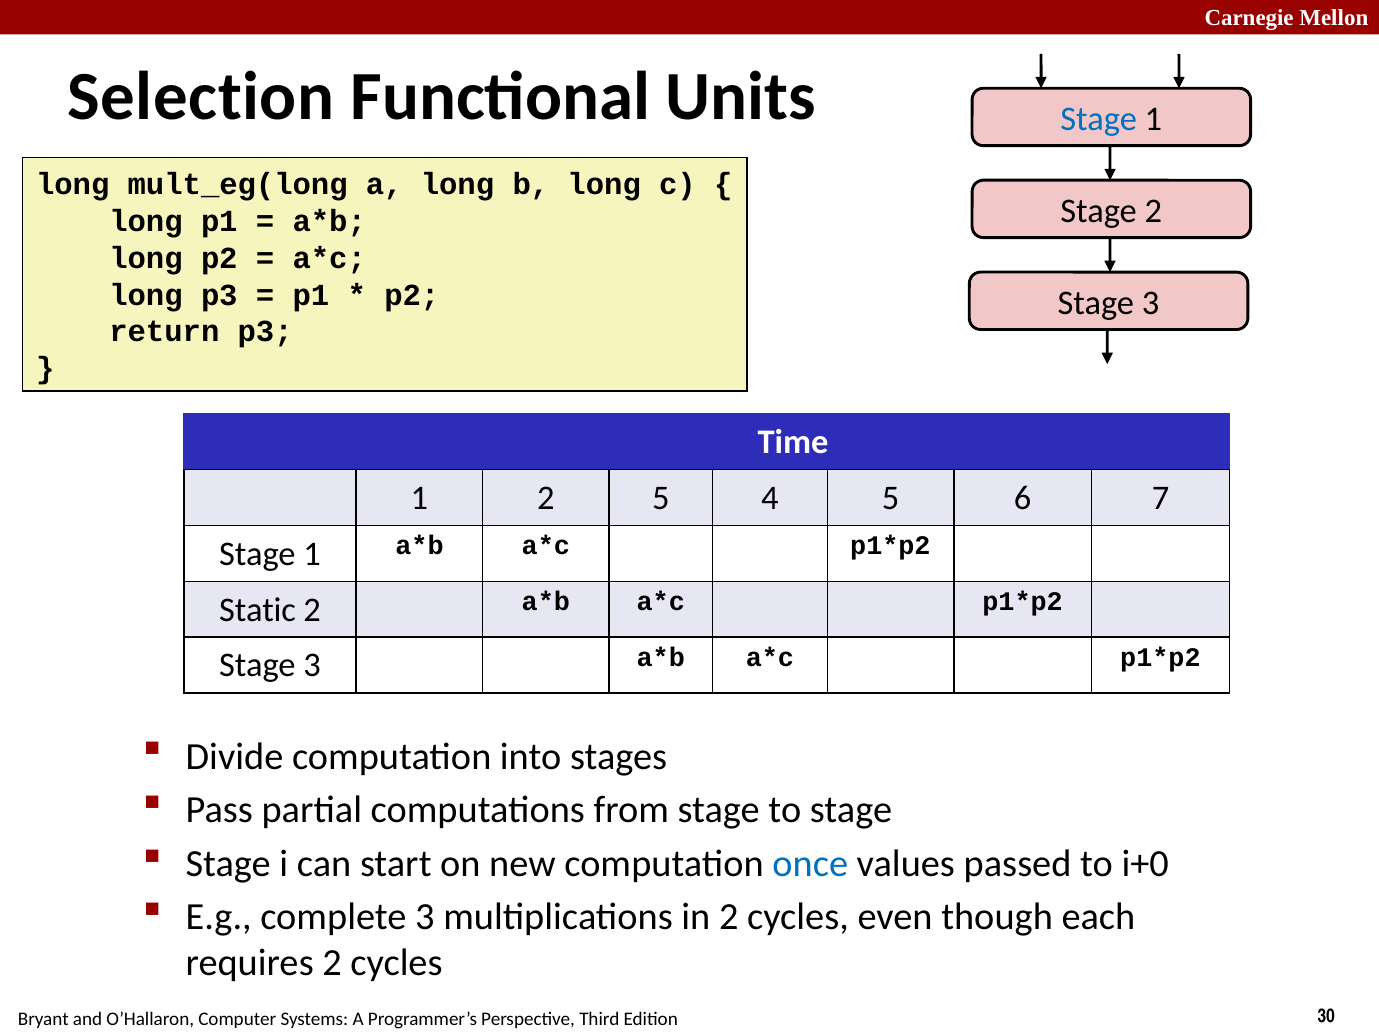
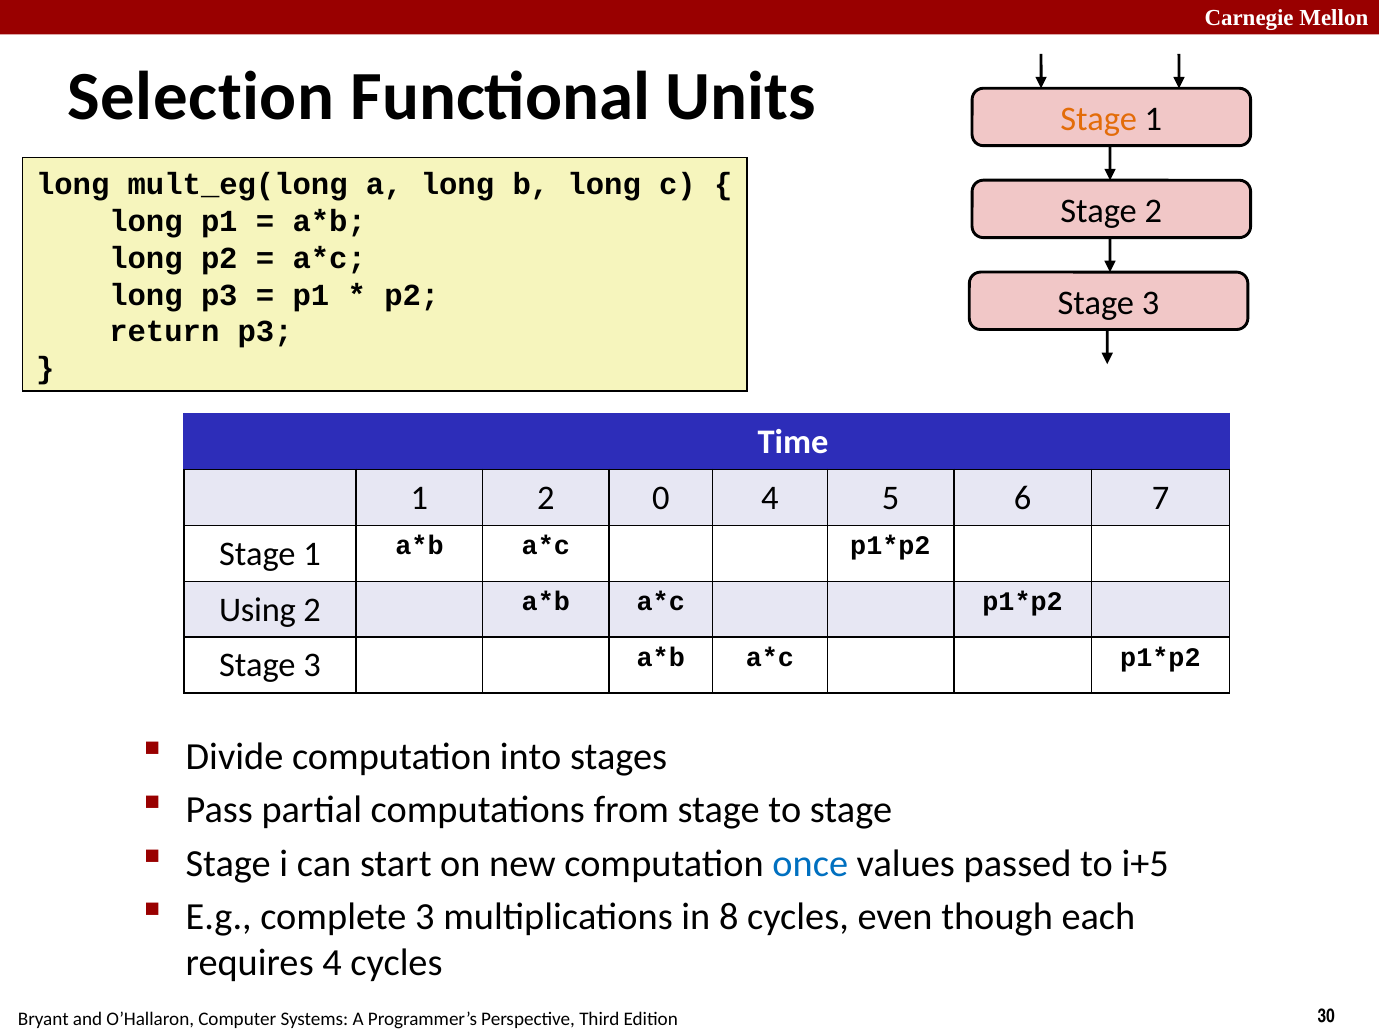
Stage at (1099, 119) colour: blue -> orange
2 5: 5 -> 0
Static: Static -> Using
i+0: i+0 -> i+5
in 2: 2 -> 8
requires 2: 2 -> 4
